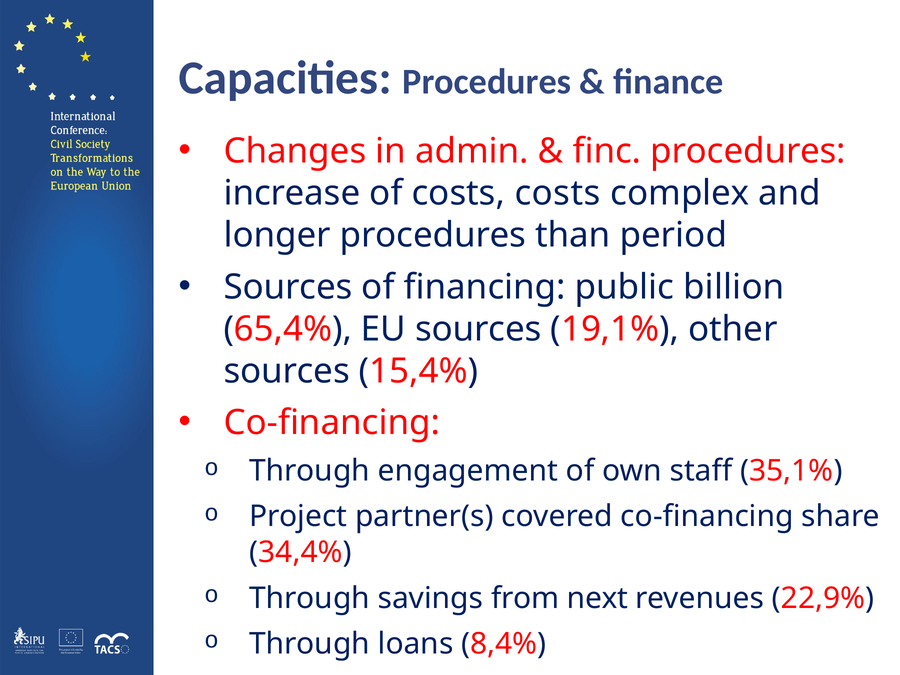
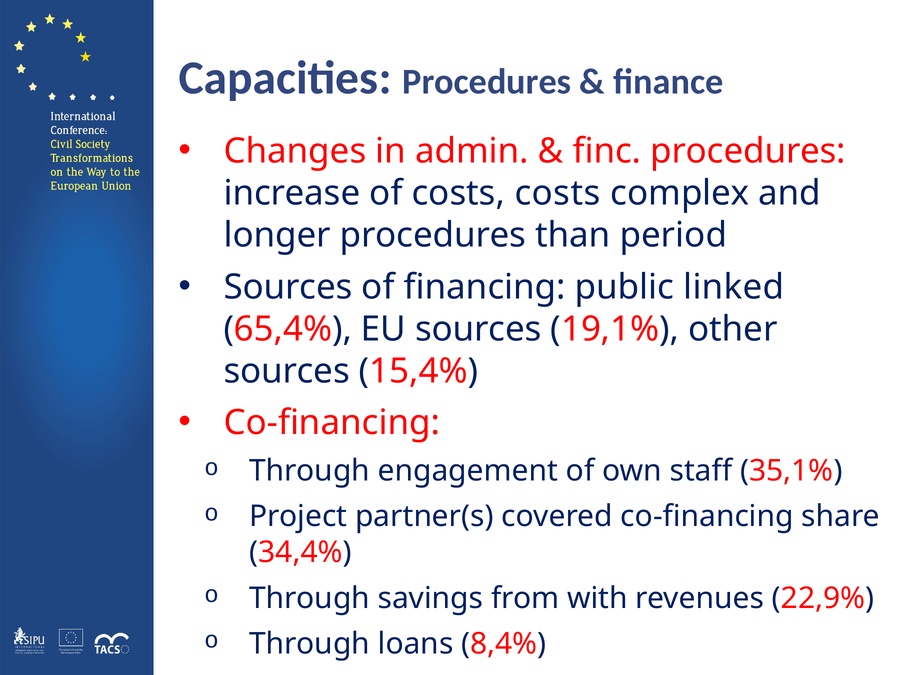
billion: billion -> linked
next: next -> with
